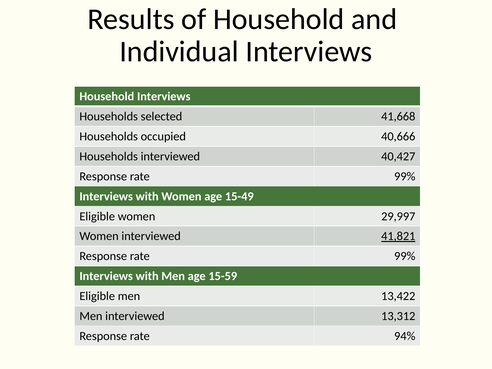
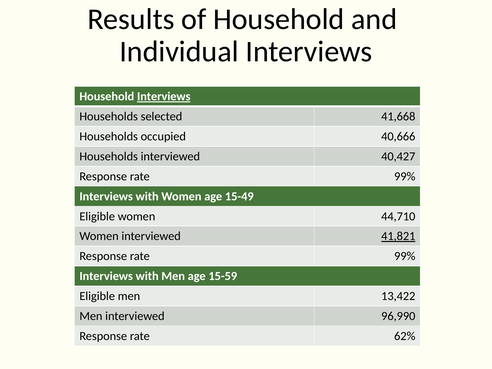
Interviews at (164, 97) underline: none -> present
29,997: 29,997 -> 44,710
13,312: 13,312 -> 96,990
94%: 94% -> 62%
